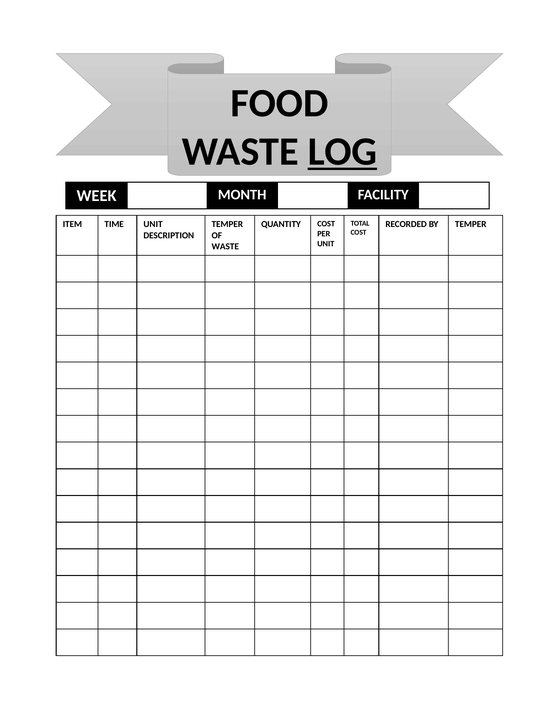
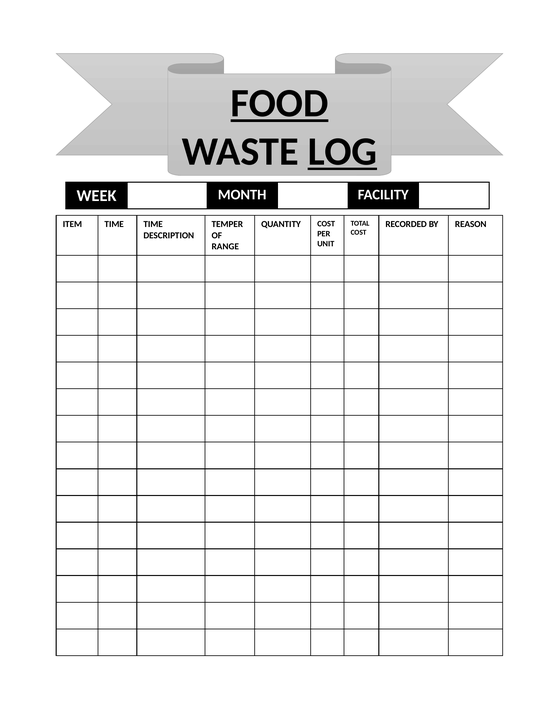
FOOD underline: none -> present
TIME UNIT: UNIT -> TIME
BY TEMPER: TEMPER -> REASON
WASTE at (225, 246): WASTE -> RANGE
